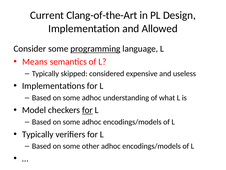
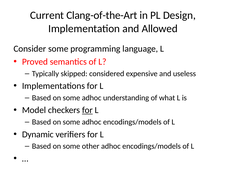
programming underline: present -> none
Means: Means -> Proved
Typically at (38, 134): Typically -> Dynamic
